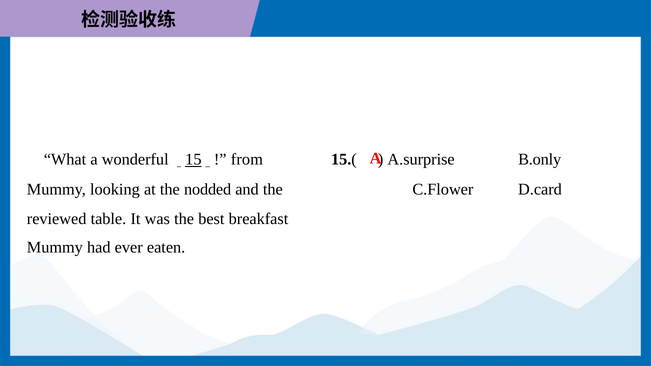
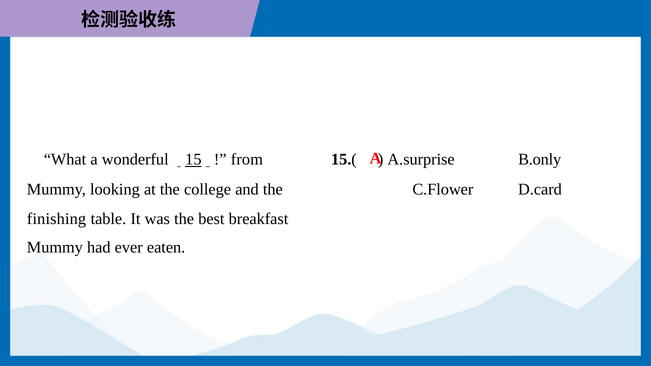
nodded: nodded -> college
reviewed: reviewed -> finishing
